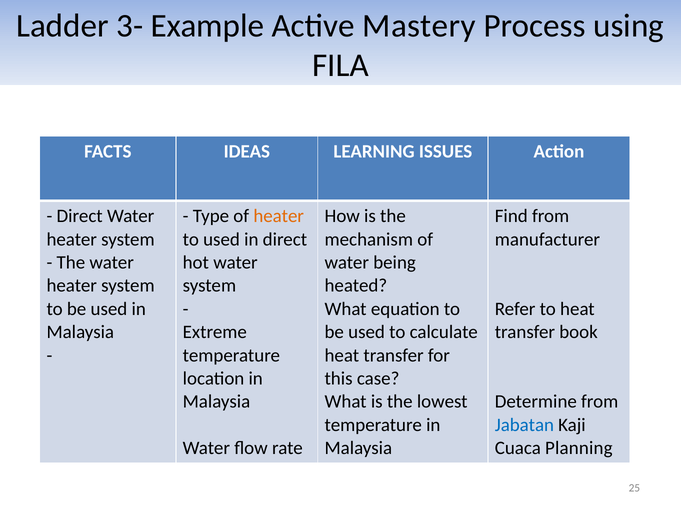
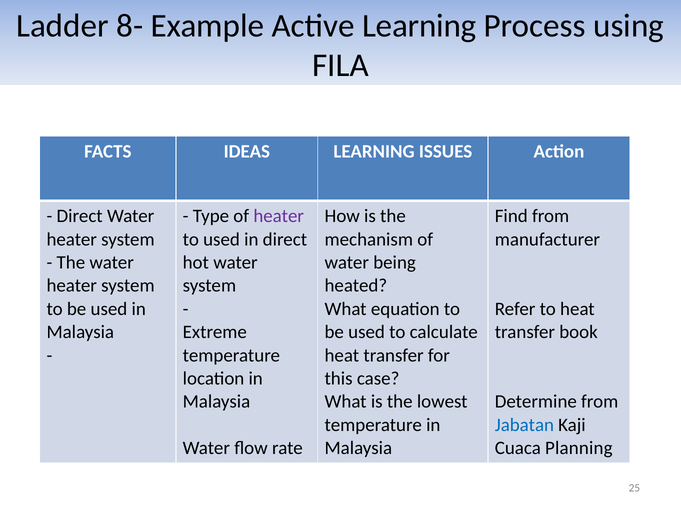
3-: 3- -> 8-
Active Mastery: Mastery -> Learning
heater at (279, 216) colour: orange -> purple
